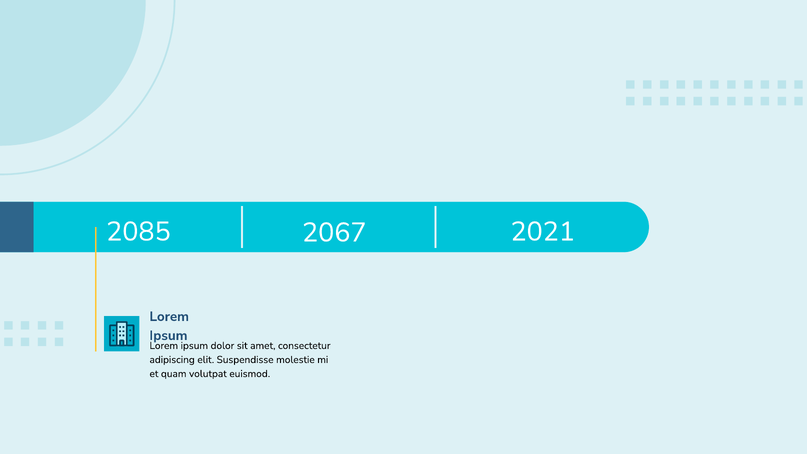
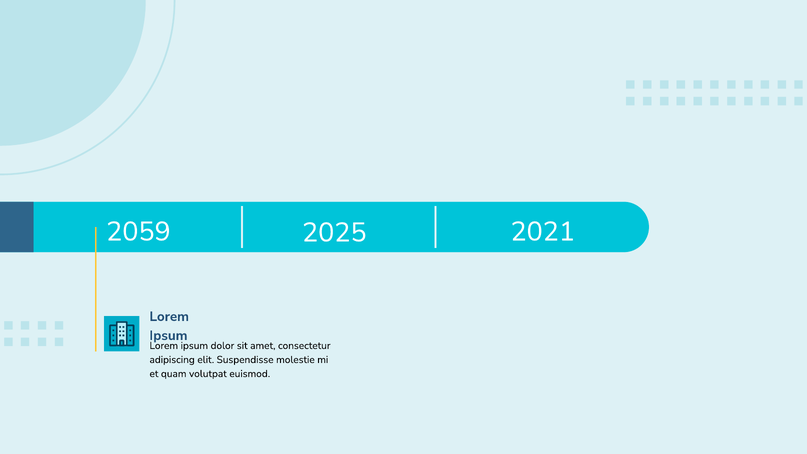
2085: 2085 -> 2059
2067: 2067 -> 2025
